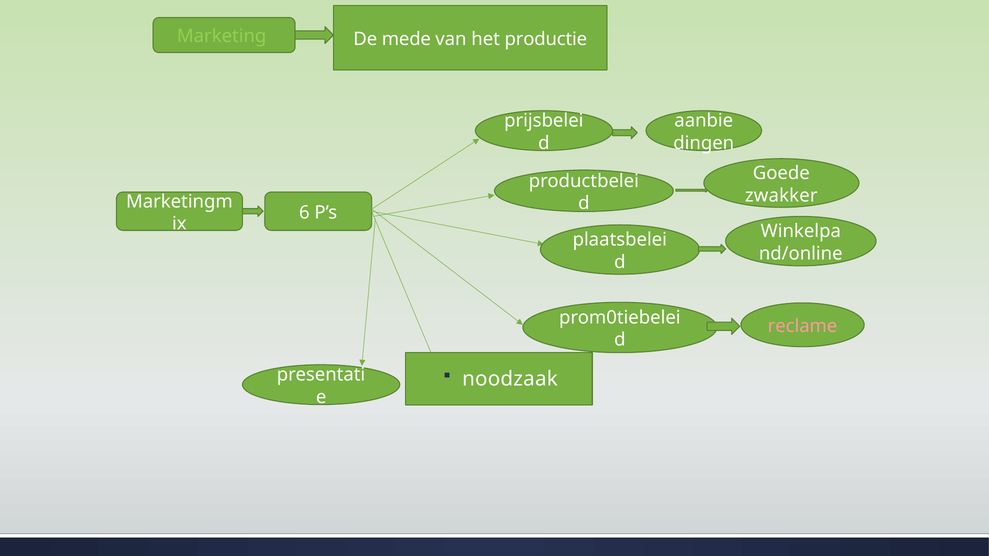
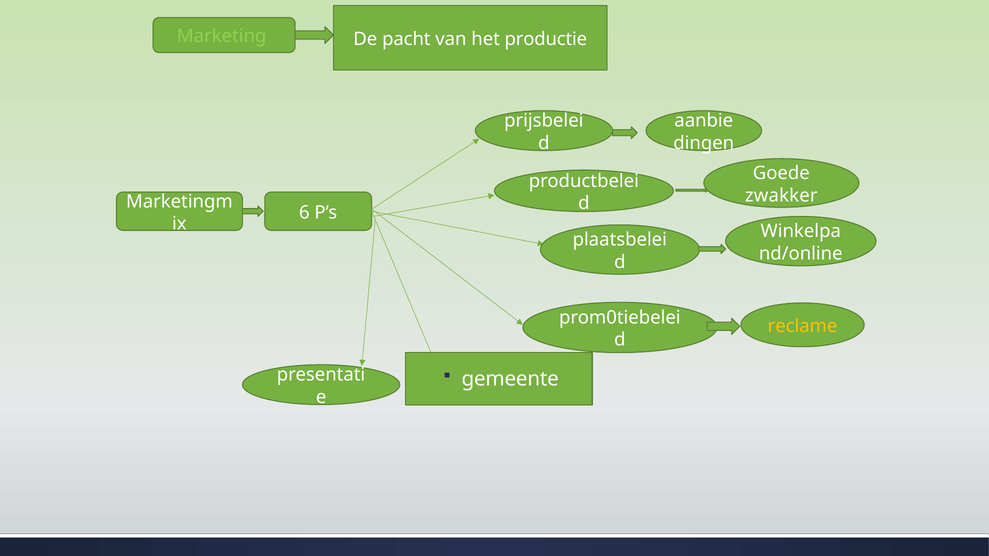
mede: mede -> pacht
reclame colour: pink -> yellow
noodzaak: noodzaak -> gemeente
